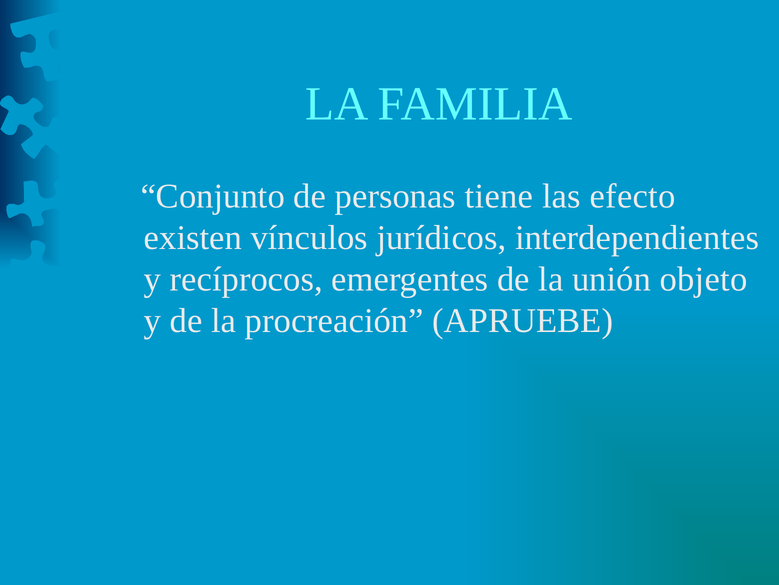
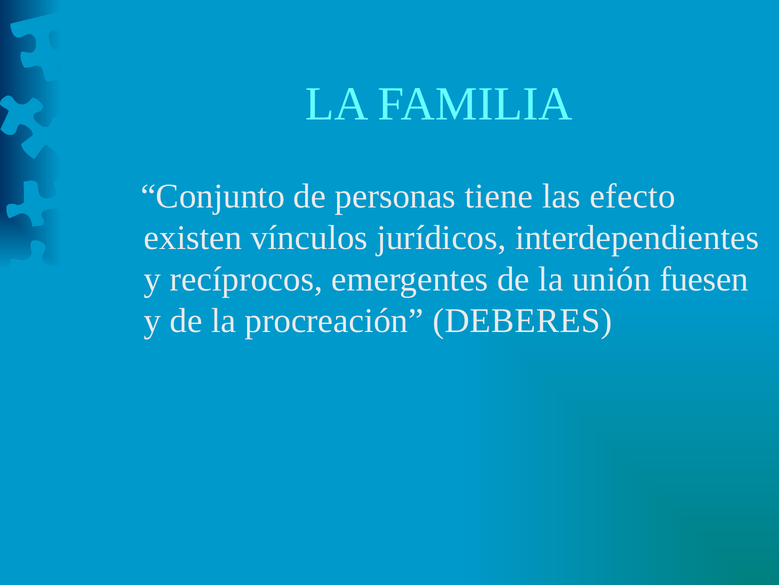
objeto: objeto -> fuesen
APRUEBE: APRUEBE -> DEBERES
